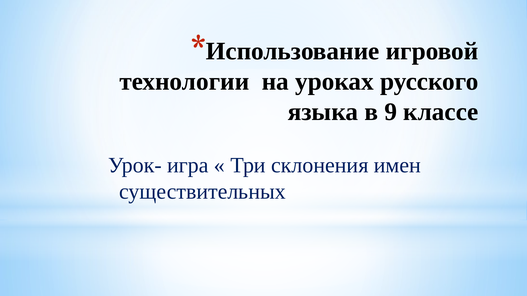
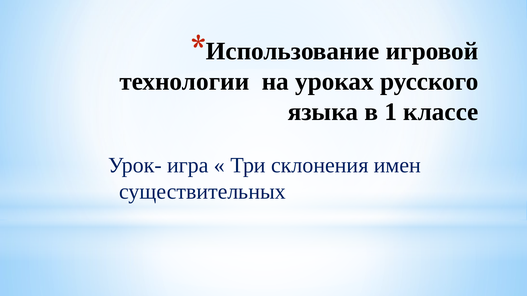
9: 9 -> 1
